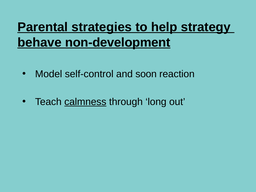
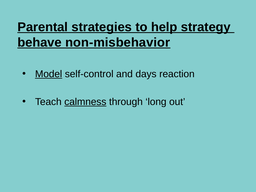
non-development: non-development -> non-misbehavior
Model underline: none -> present
soon: soon -> days
